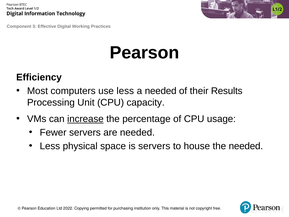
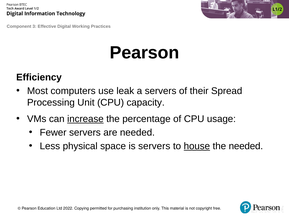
use less: less -> leak
a needed: needed -> servers
Results: Results -> Spread
house underline: none -> present
